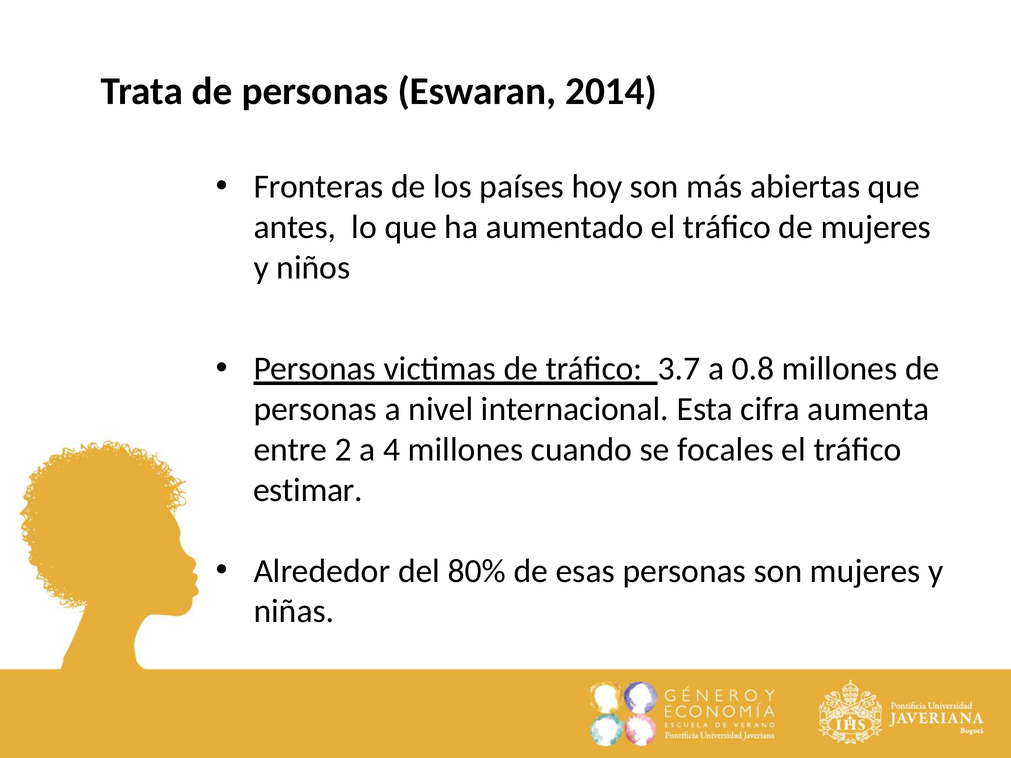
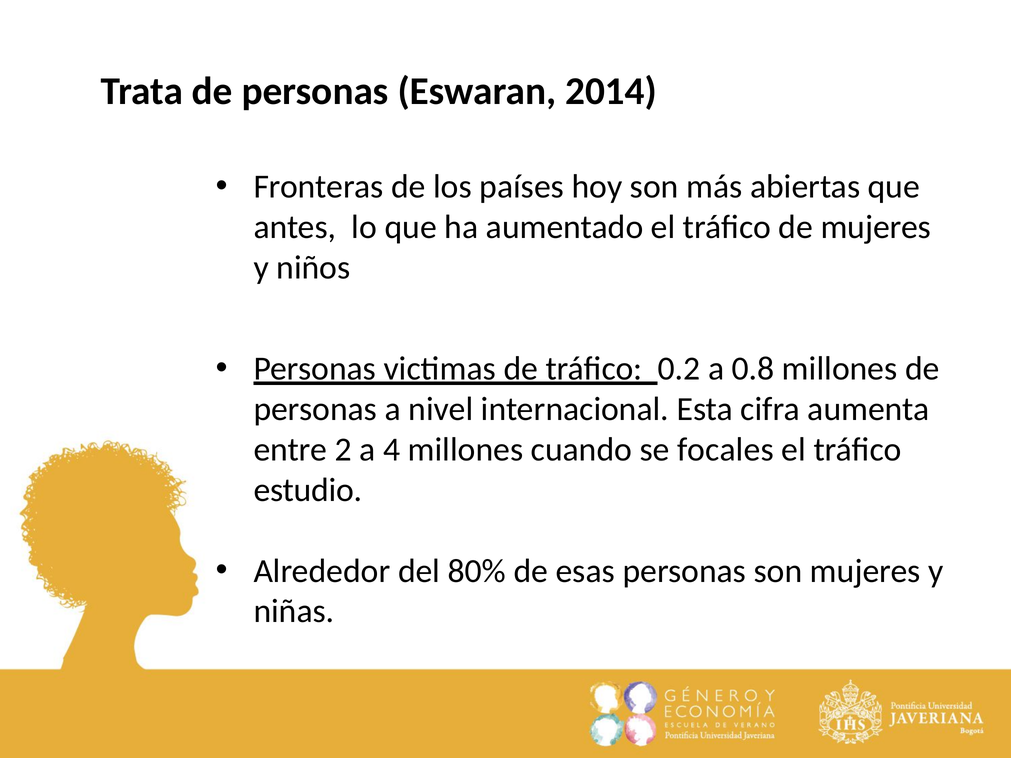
3.7: 3.7 -> 0.2
estimar: estimar -> estudio
